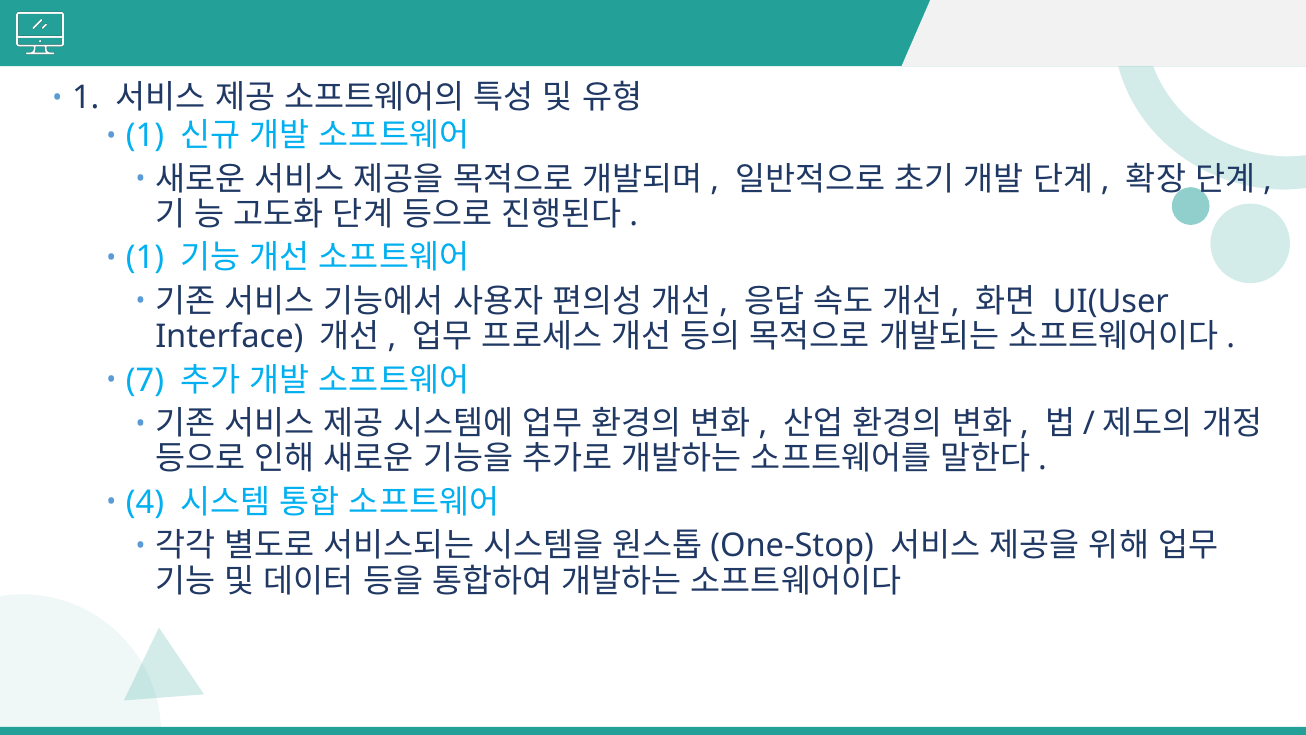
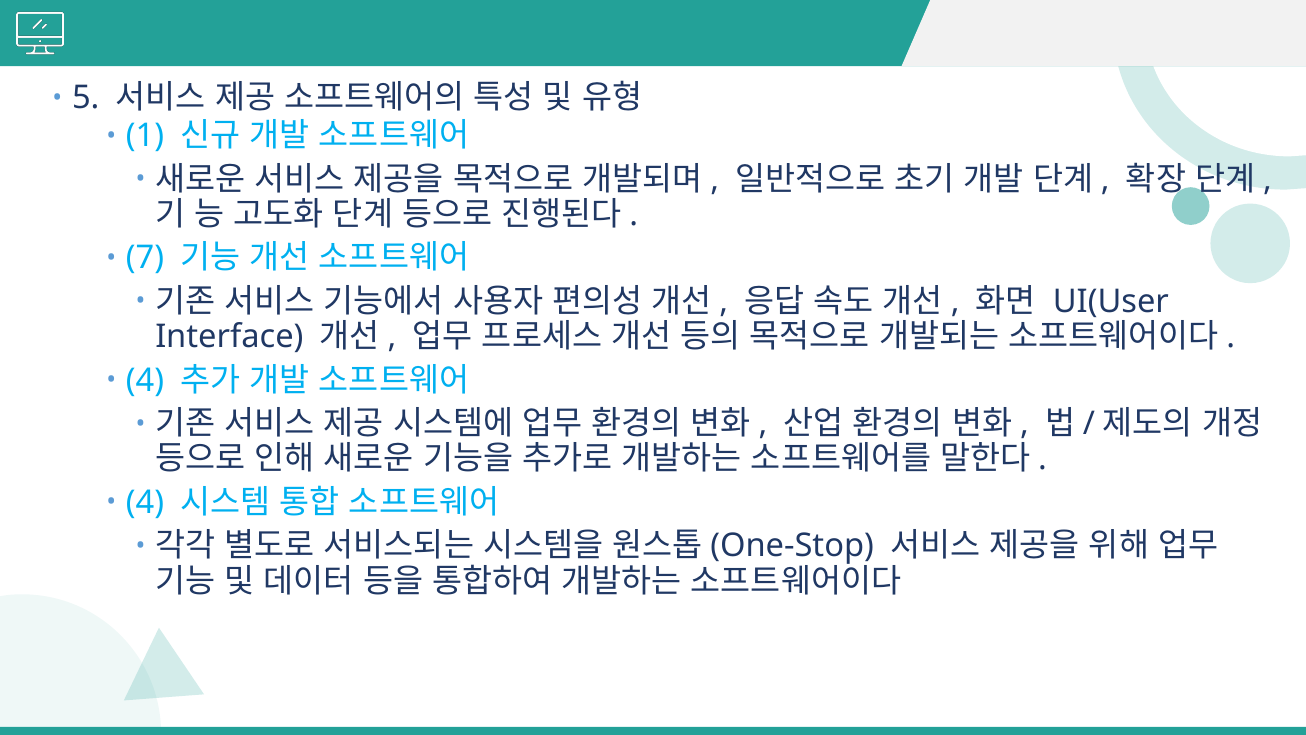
1 at (86, 98): 1 -> 5
1 at (145, 258): 1 -> 7
7 at (145, 380): 7 -> 4
